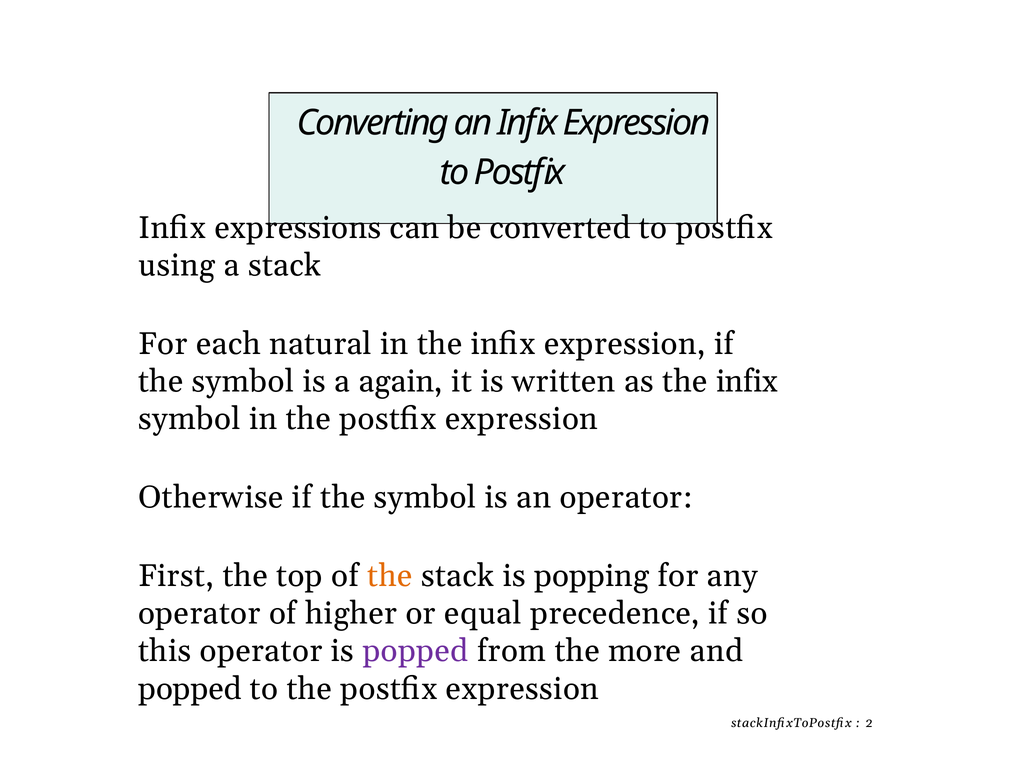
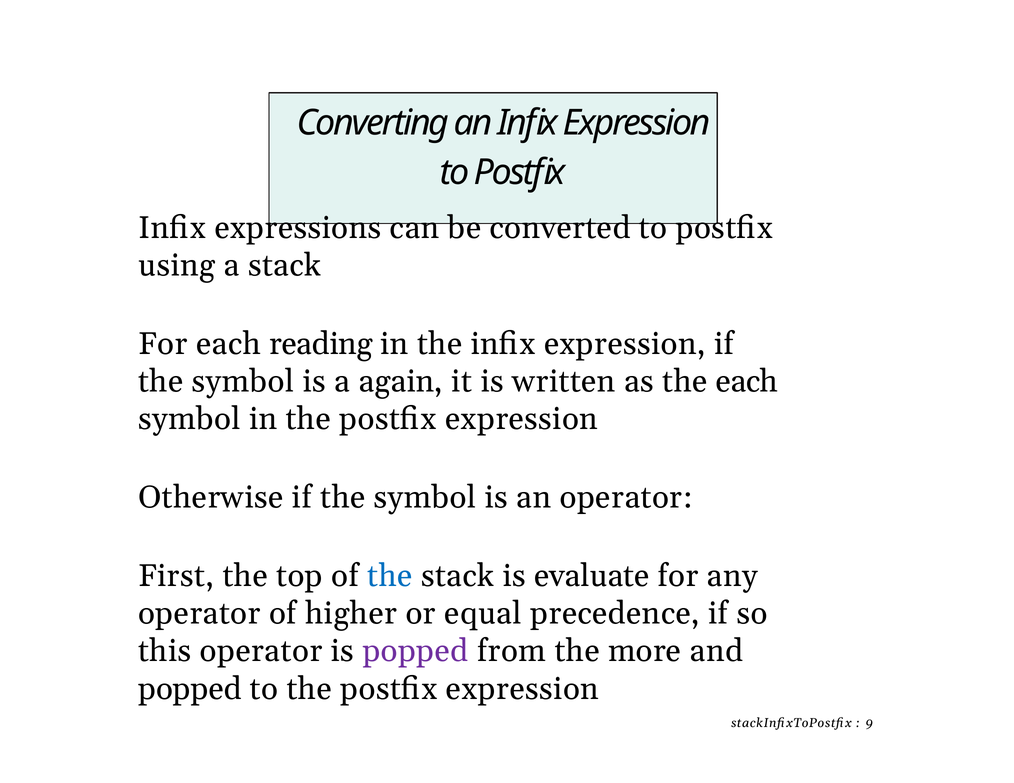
natural: natural -> reading
as the infix: infix -> each
the at (390, 576) colour: orange -> blue
popping: popping -> evaluate
2: 2 -> 9
